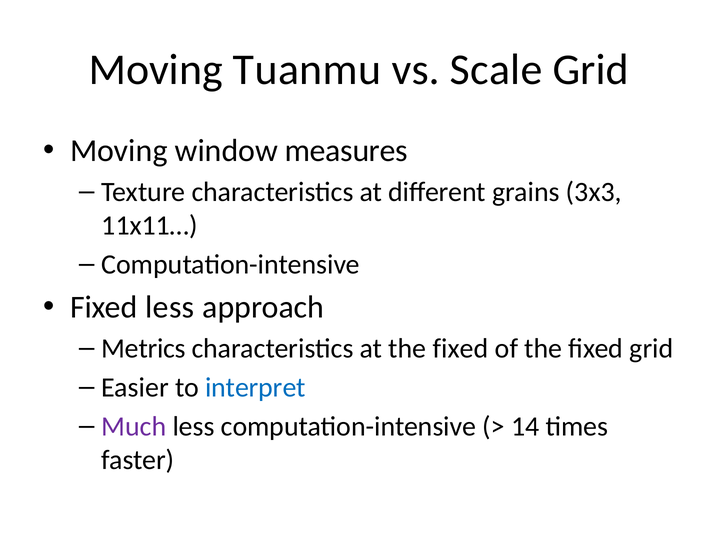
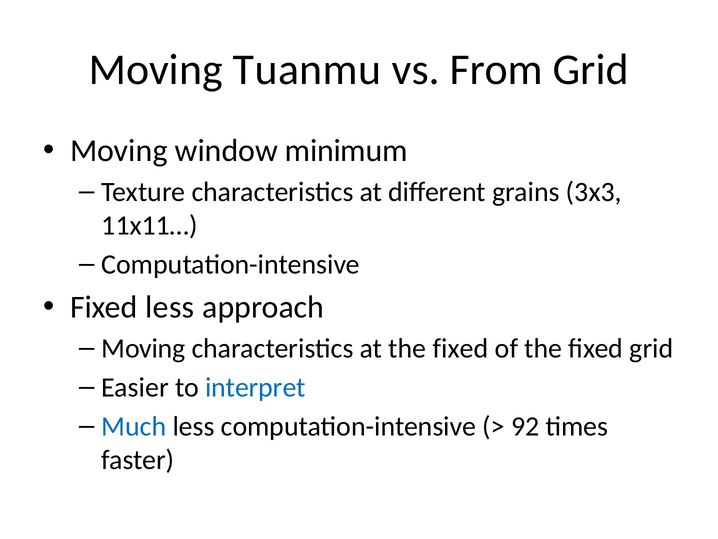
Scale: Scale -> From
measures: measures -> minimum
Metrics at (143, 348): Metrics -> Moving
Much colour: purple -> blue
14: 14 -> 92
